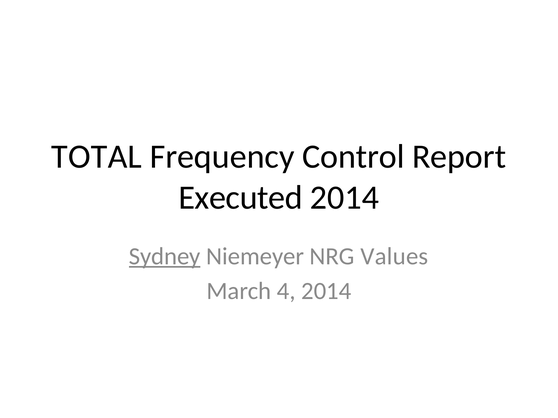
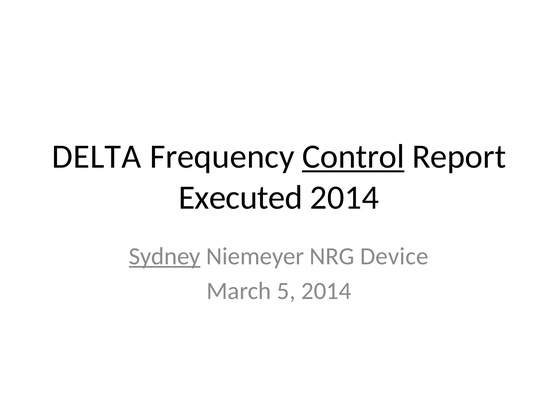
TOTAL: TOTAL -> DELTA
Control underline: none -> present
Values: Values -> Device
4: 4 -> 5
